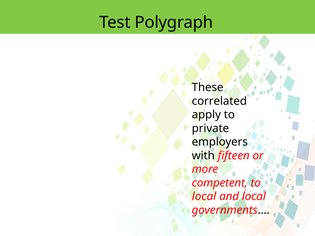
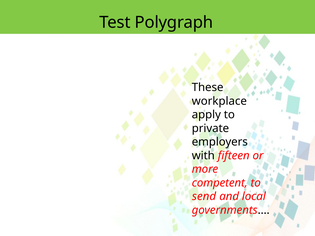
correlated: correlated -> workplace
local at (204, 197): local -> send
